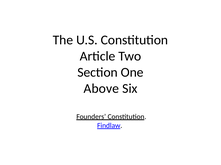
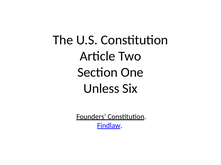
Above: Above -> Unless
